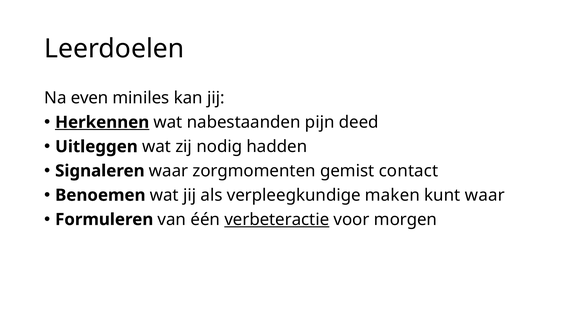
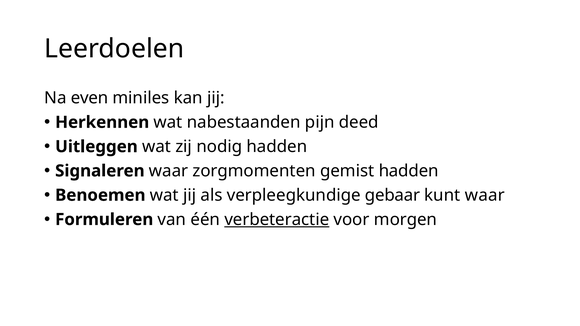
Herkennen underline: present -> none
gemist contact: contact -> hadden
maken: maken -> gebaar
